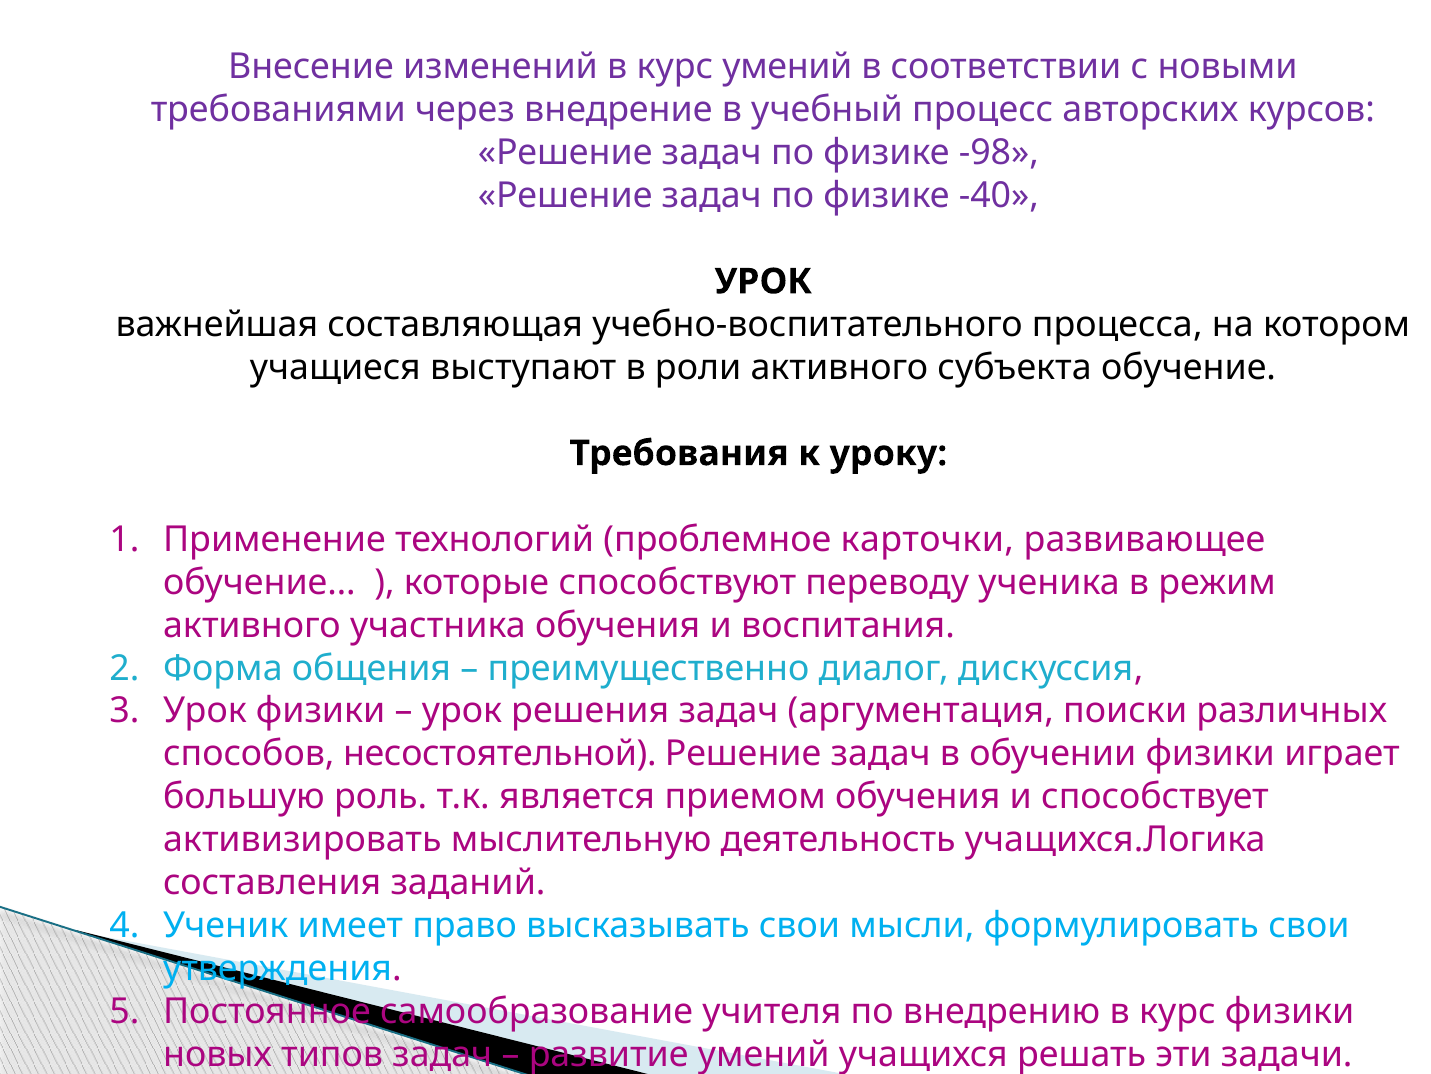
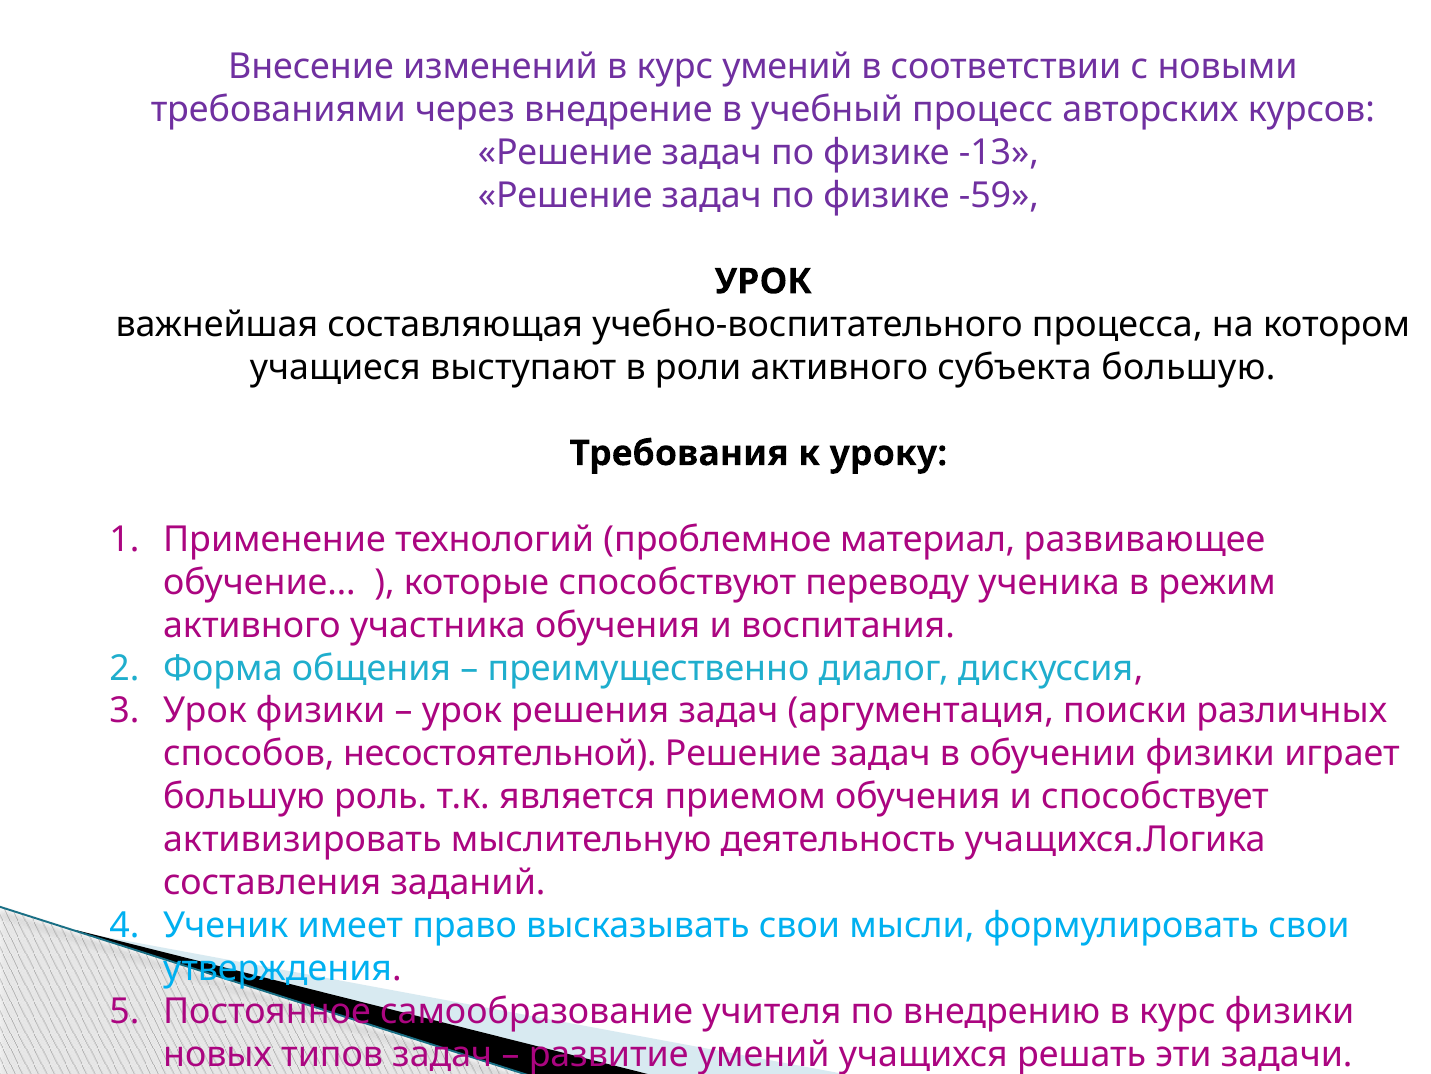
-98: -98 -> -13
-40: -40 -> -59
субъекта обучение: обучение -> большую
карточки: карточки -> материал
